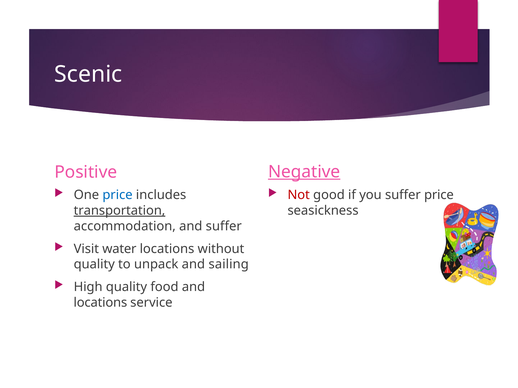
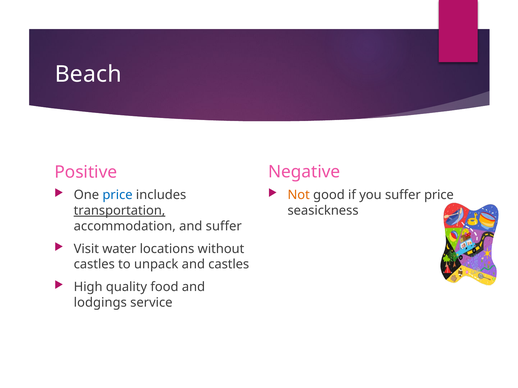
Scenic: Scenic -> Beach
Negative underline: present -> none
Not colour: red -> orange
quality at (94, 265): quality -> castles
and sailing: sailing -> castles
locations at (100, 303): locations -> lodgings
